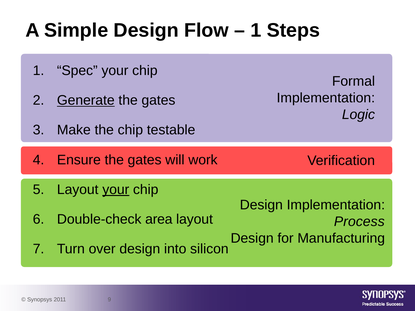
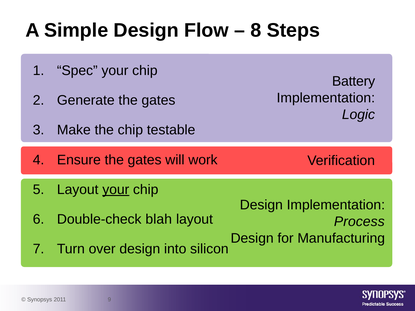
1 at (256, 31): 1 -> 8
Formal: Formal -> Battery
Generate underline: present -> none
area: area -> blah
